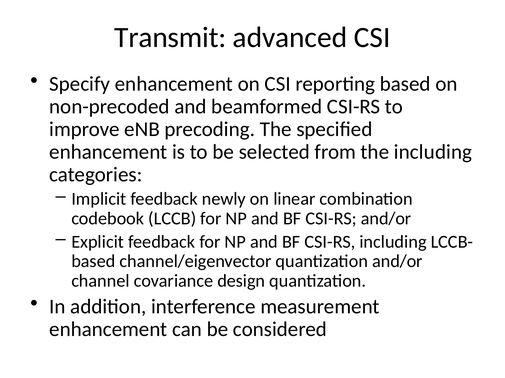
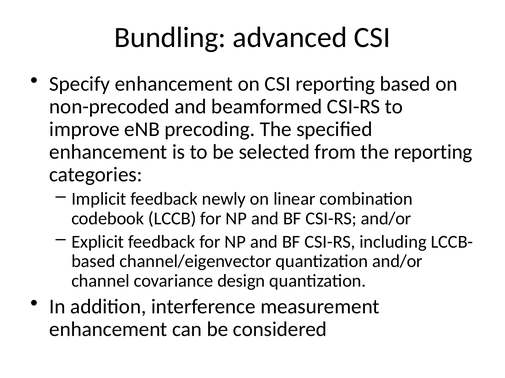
Transmit: Transmit -> Bundling
the including: including -> reporting
